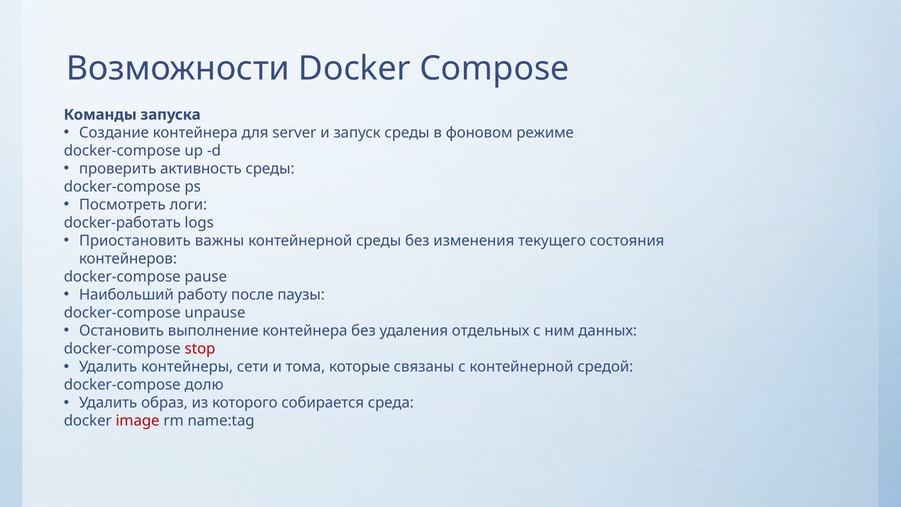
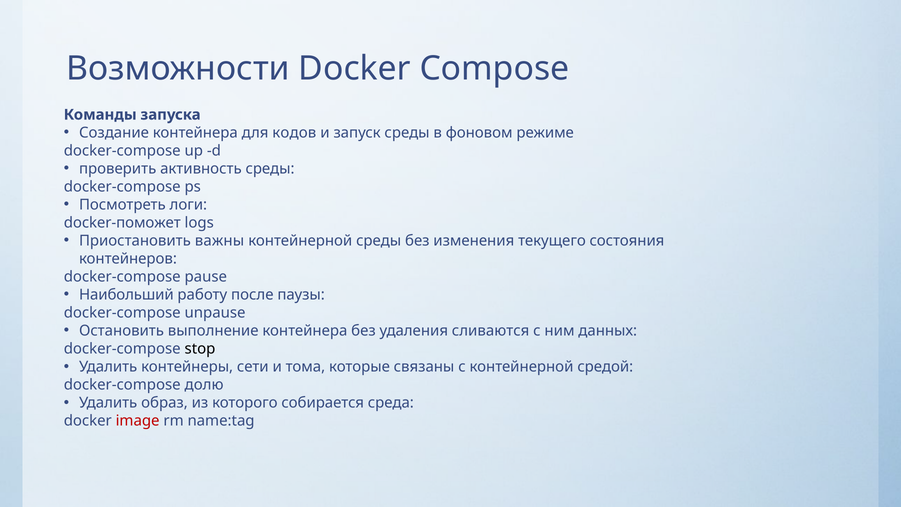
server: server -> кодов
docker-работать: docker-работать -> docker-поможет
отдельных: отдельных -> сливаются
stop colour: red -> black
